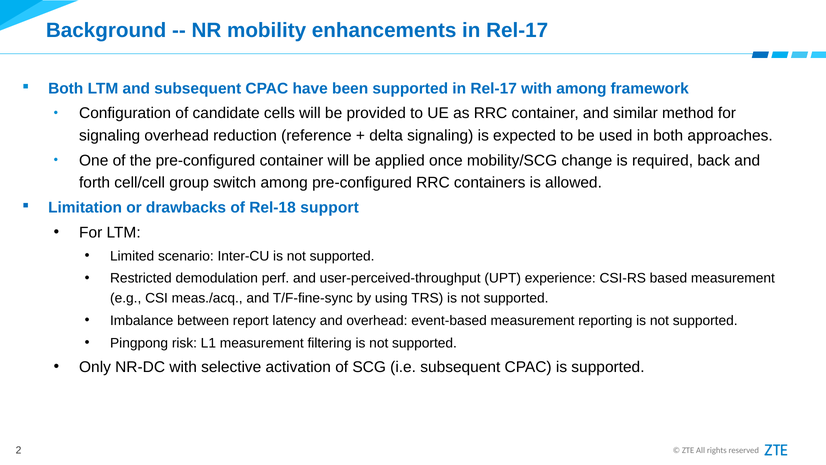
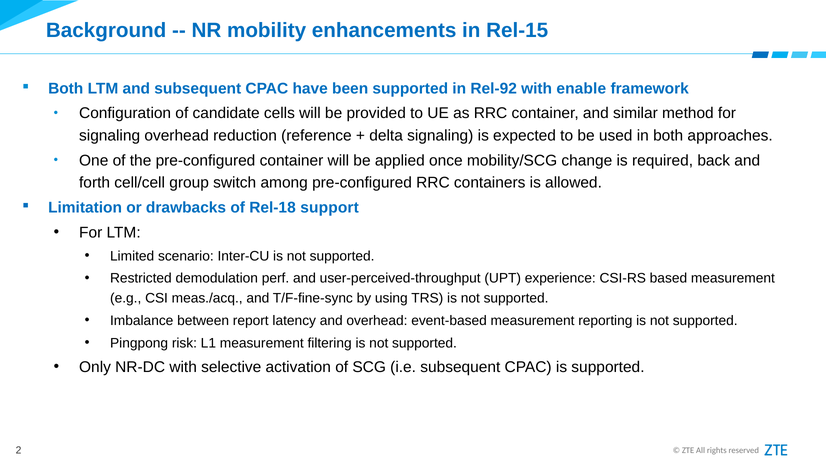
enhancements in Rel-17: Rel-17 -> Rel-15
supported in Rel-17: Rel-17 -> Rel-92
with among: among -> enable
